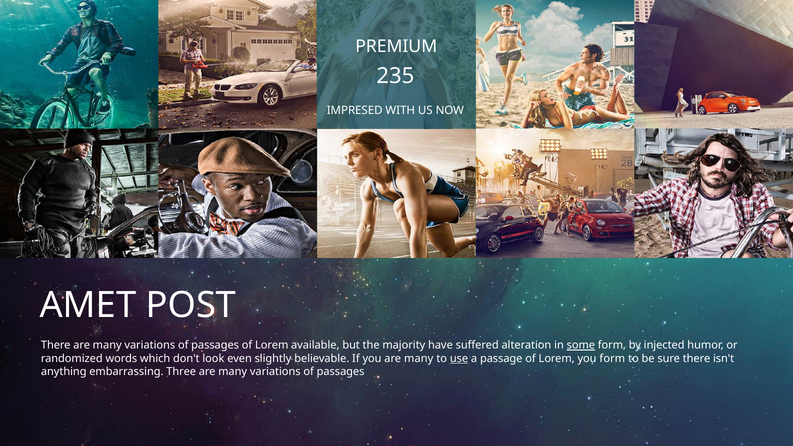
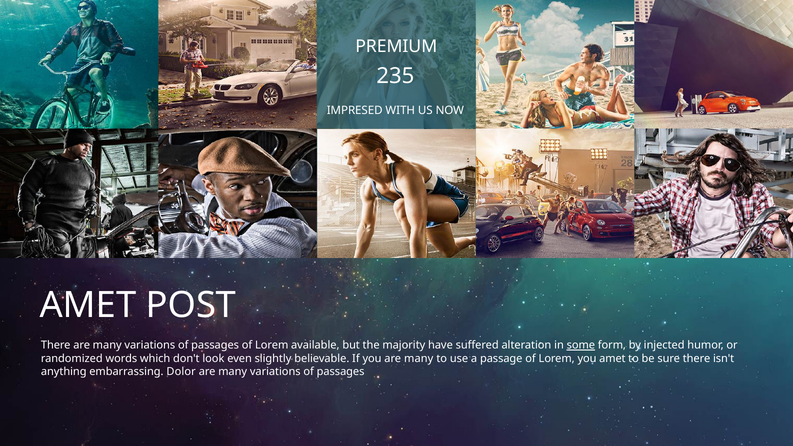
use underline: present -> none
you form: form -> amet
Three: Three -> Dolor
